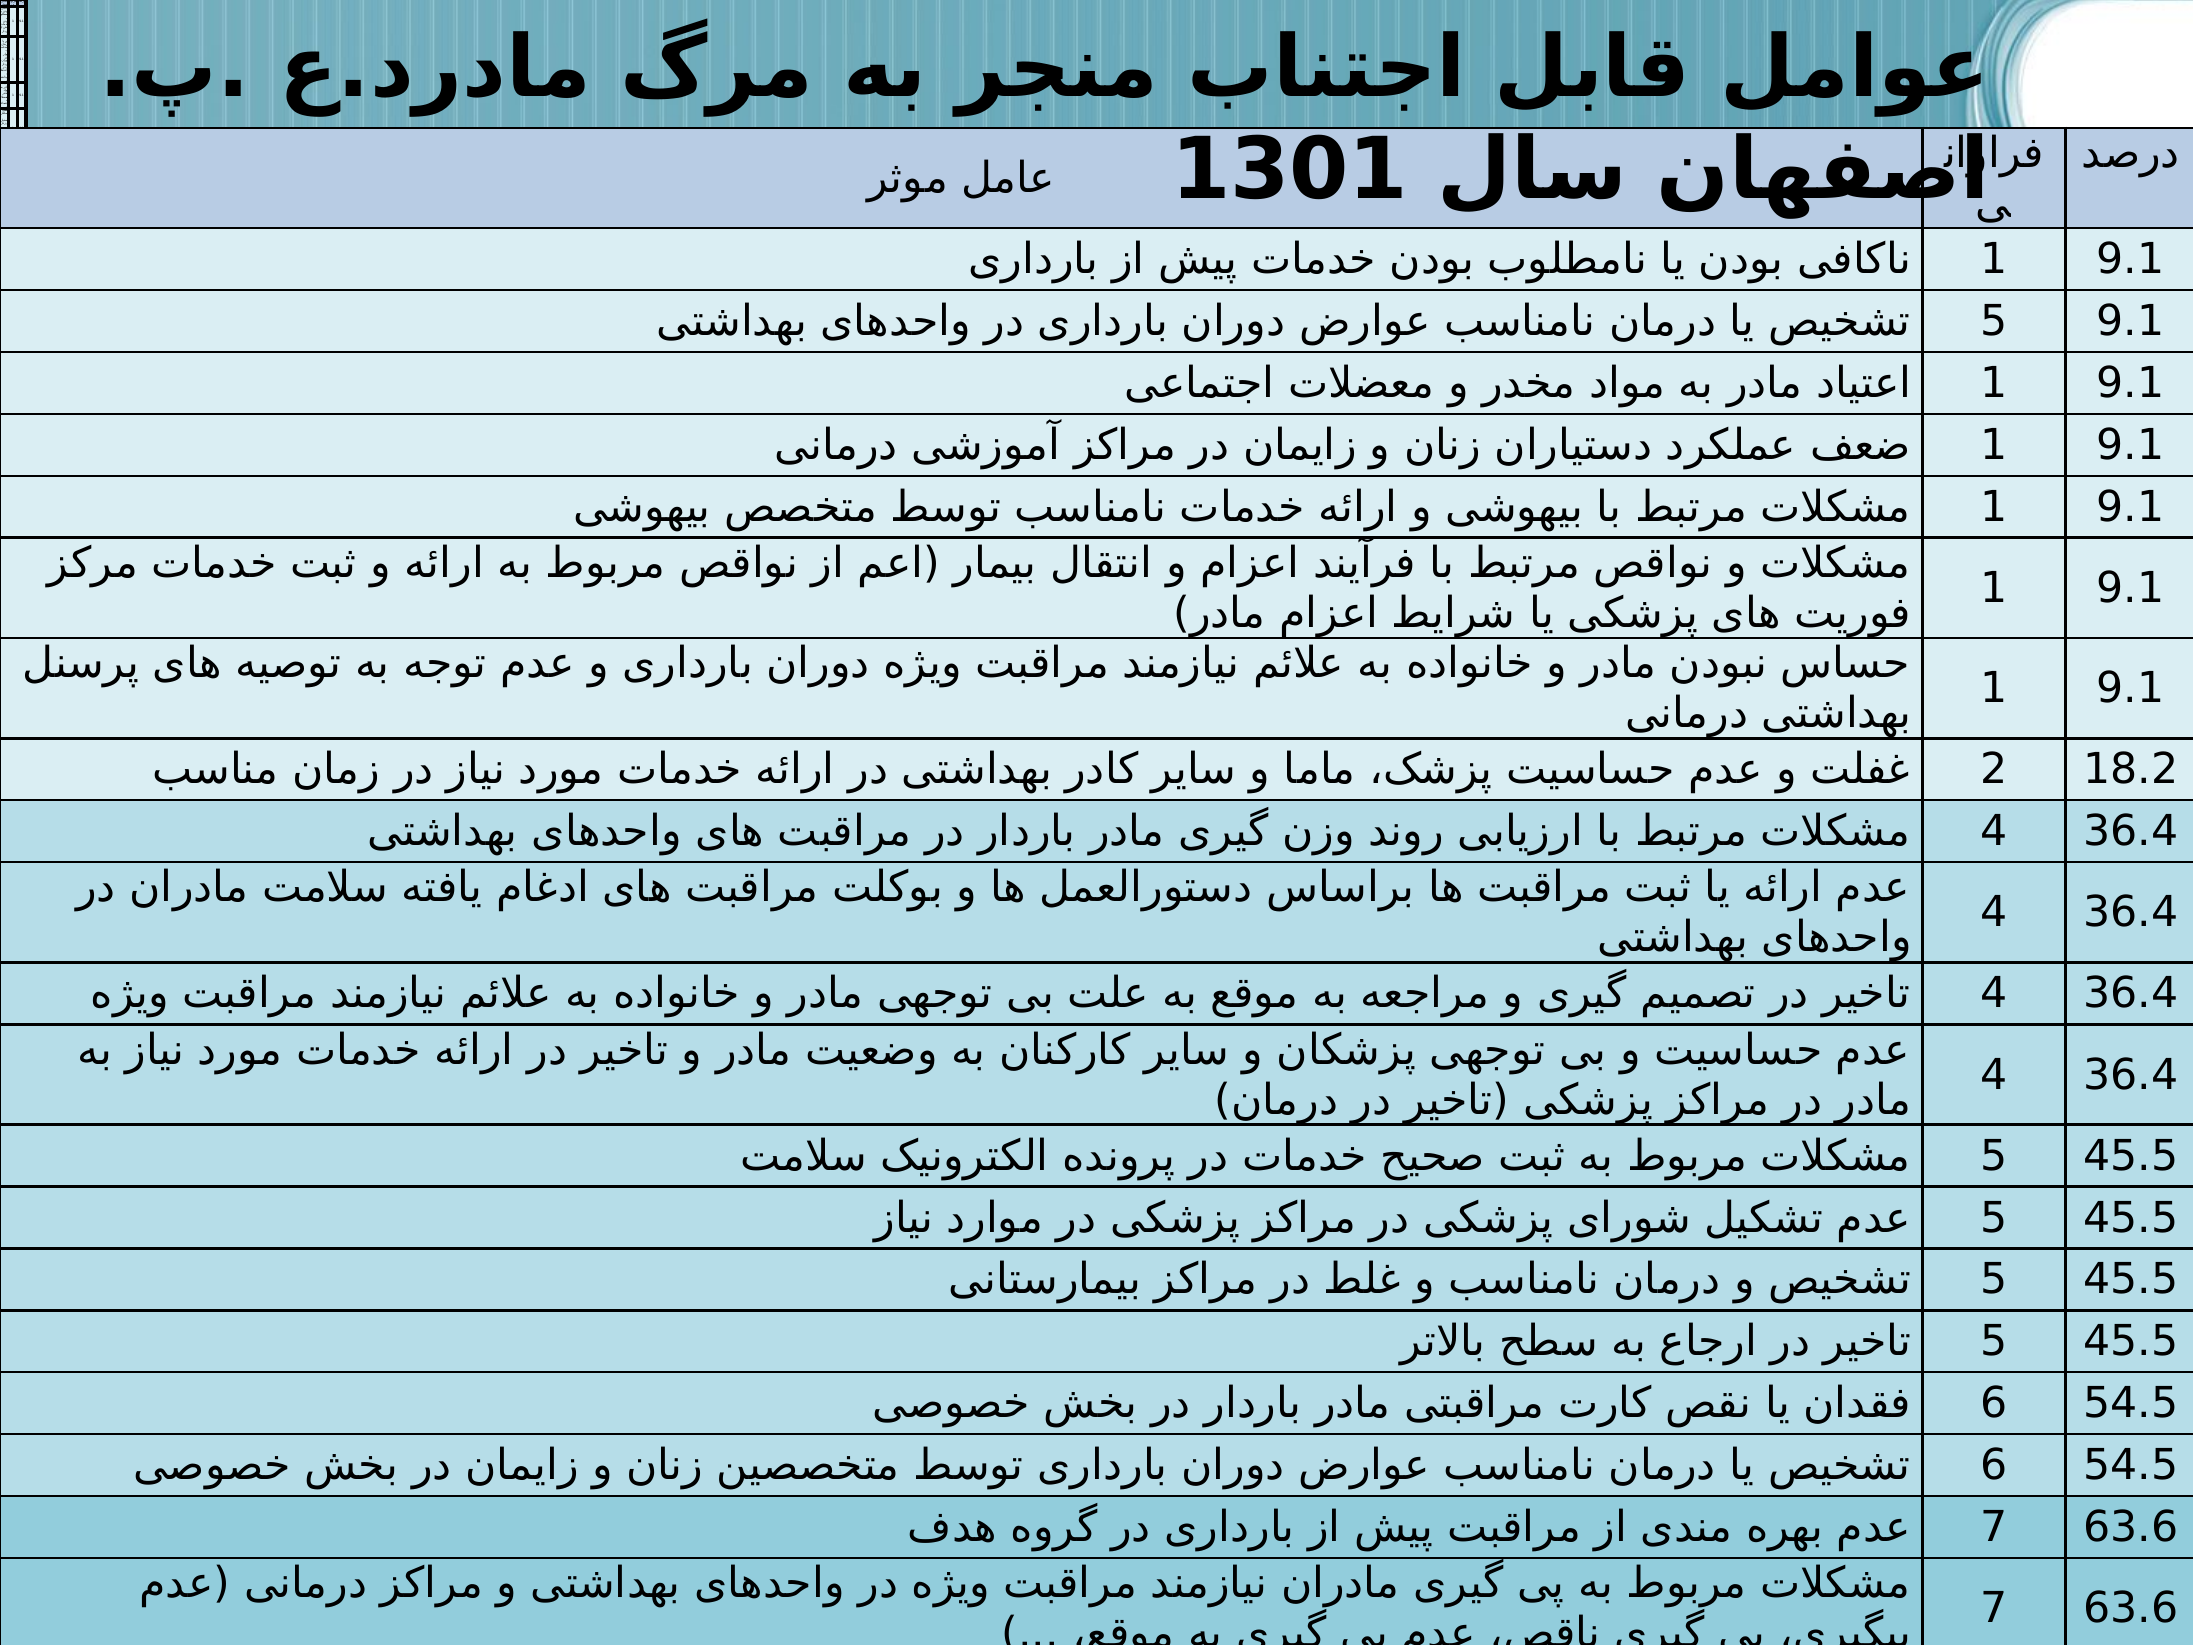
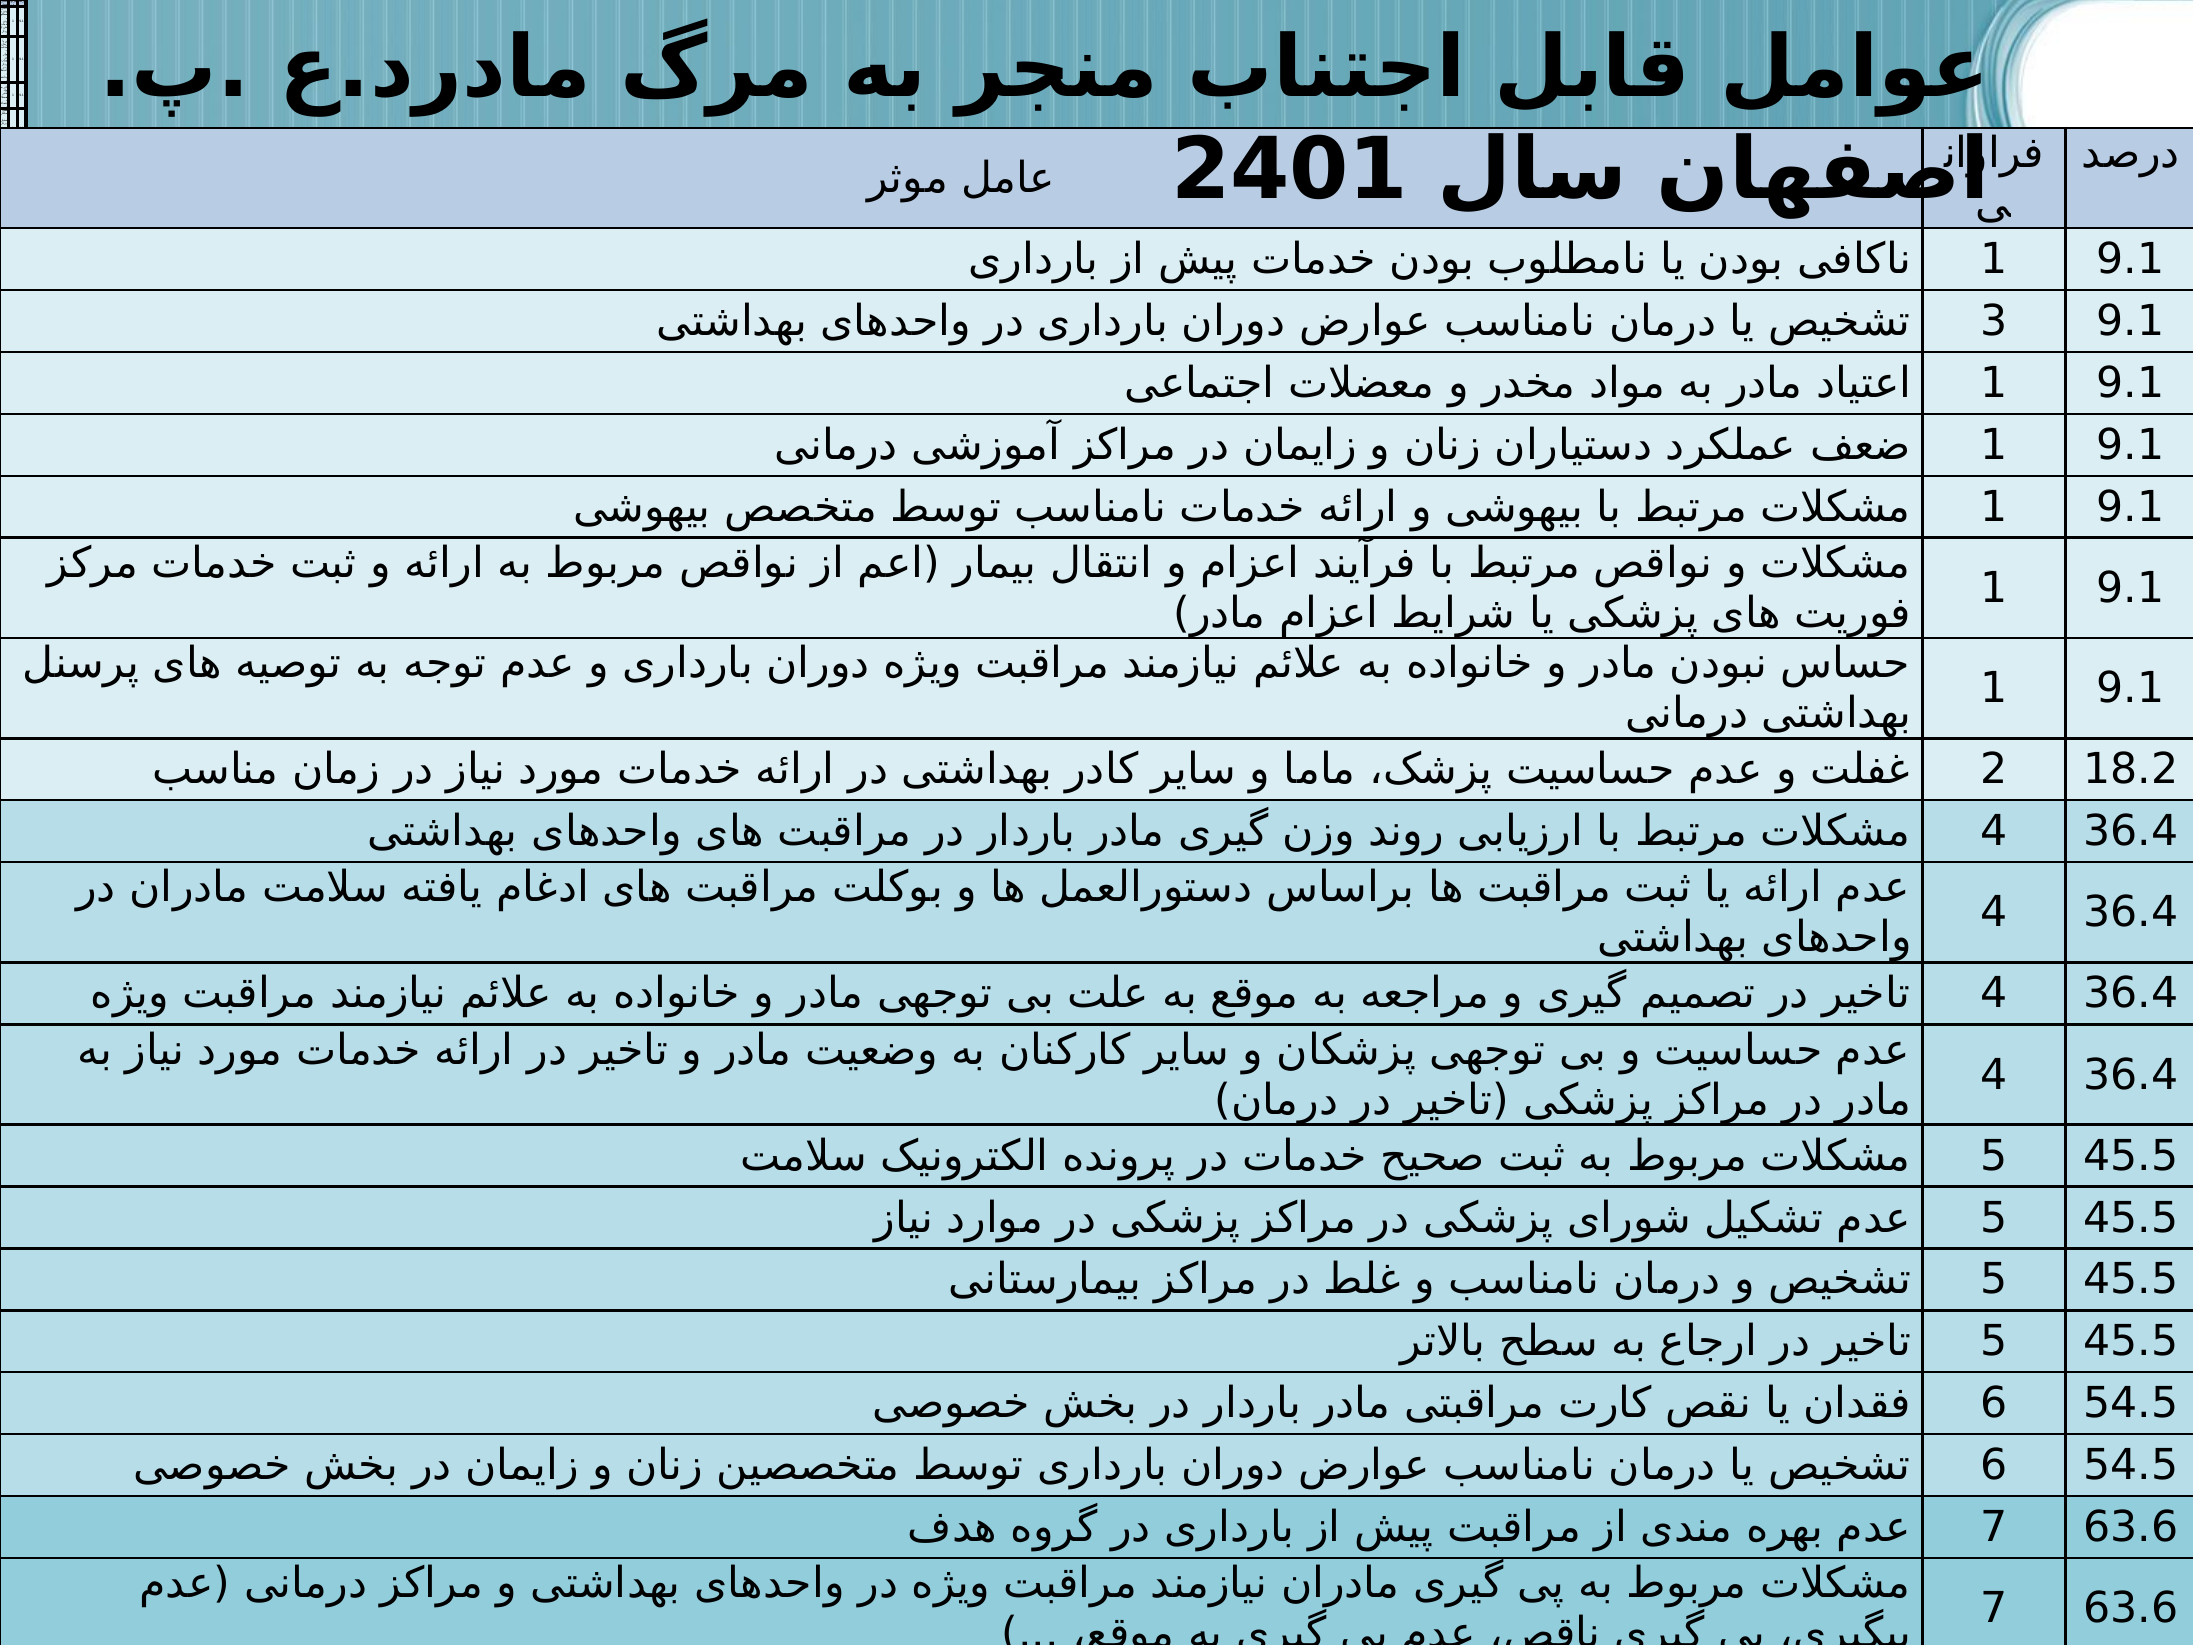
1301: 1301 -> 2401
5 at (1994, 322): 5 -> 3
